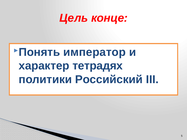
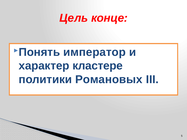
тетрадях: тетрадях -> кластере
Российский: Российский -> Романовых
